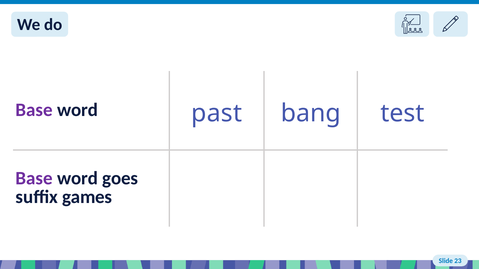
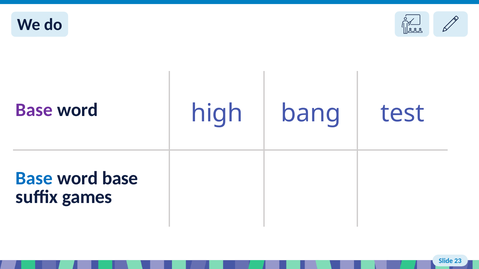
past: past -> high
Base at (34, 179) colour: purple -> blue
word goes: goes -> base
